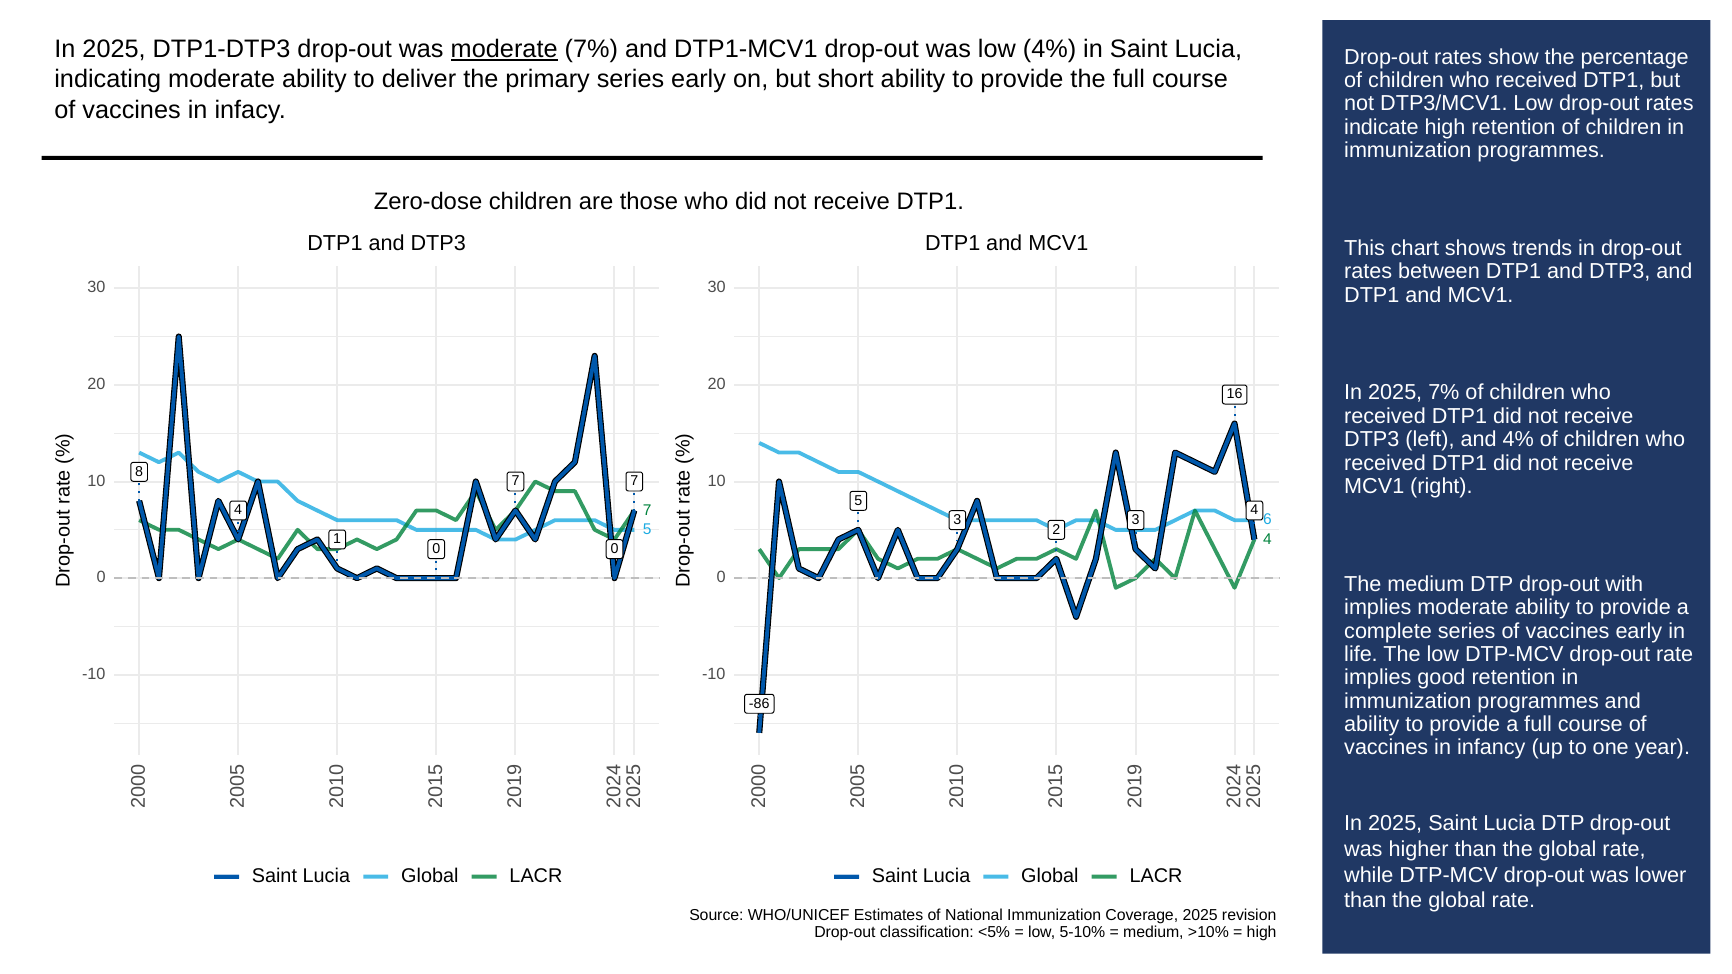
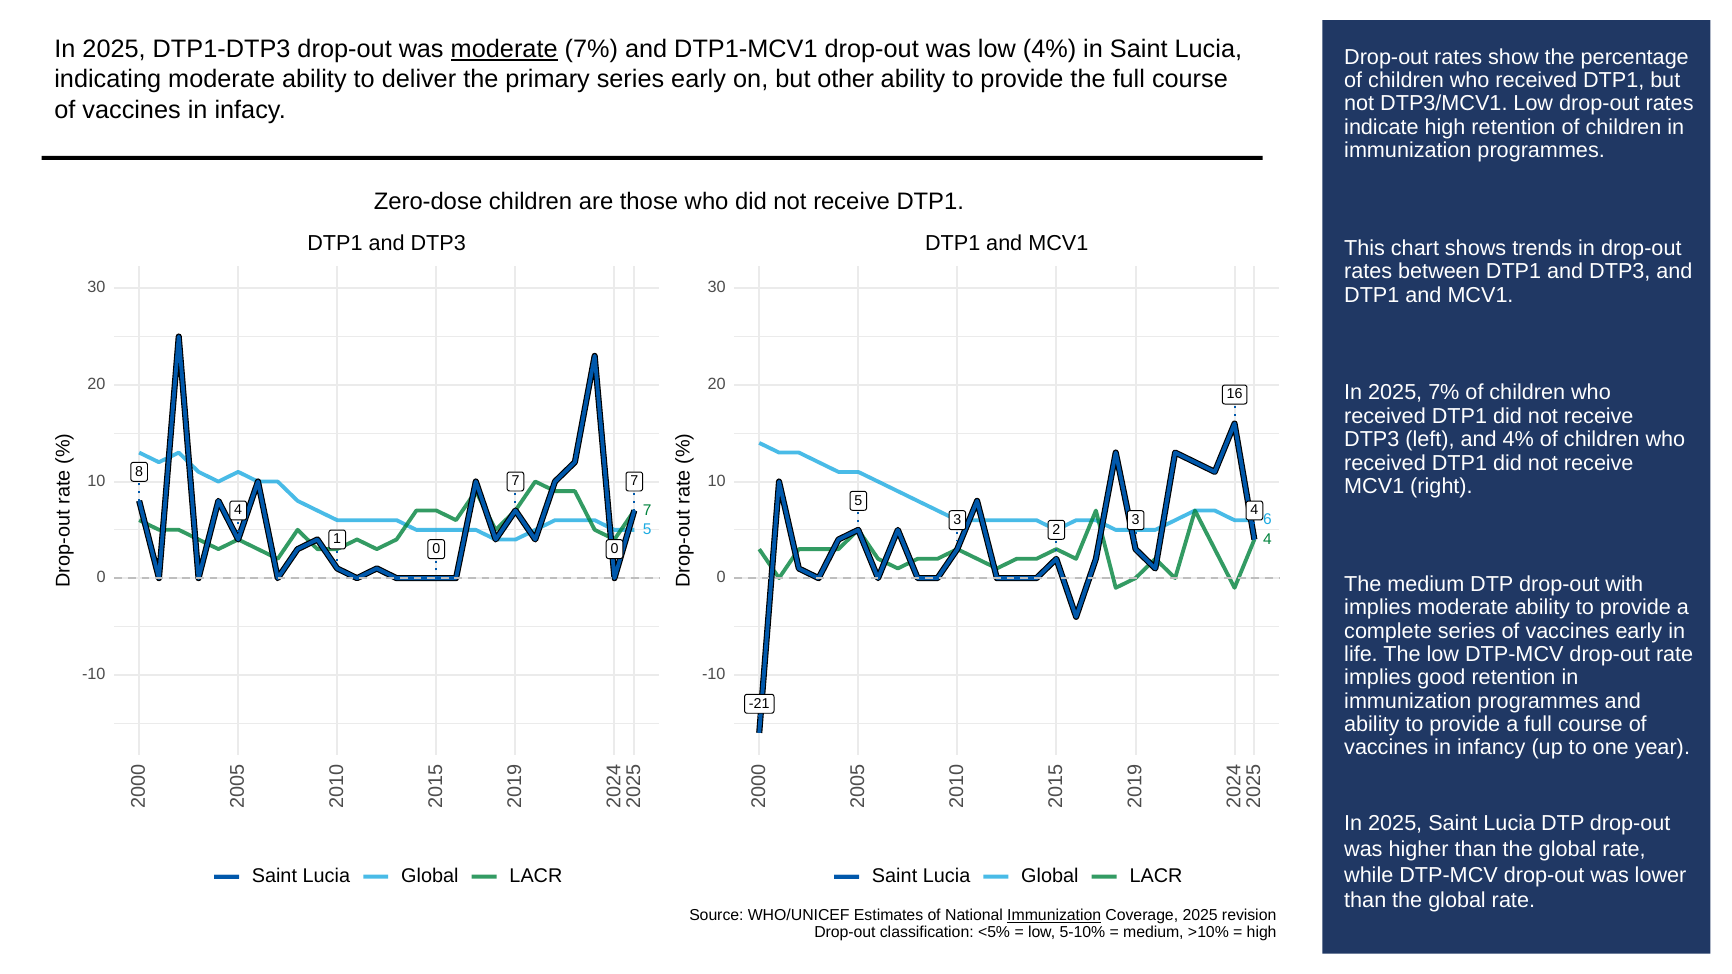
short: short -> other
-86: -86 -> -21
Immunization at (1054, 916) underline: none -> present
